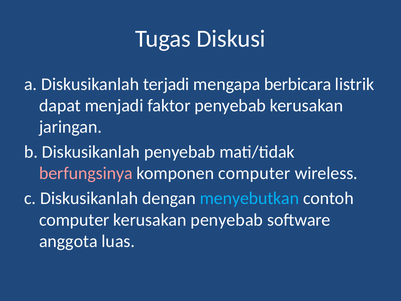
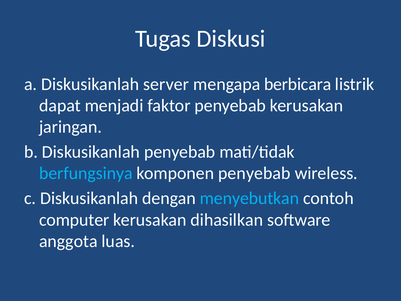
terjadi: terjadi -> server
berfungsinya colour: pink -> light blue
komponen computer: computer -> penyebab
kerusakan penyebab: penyebab -> dihasilkan
